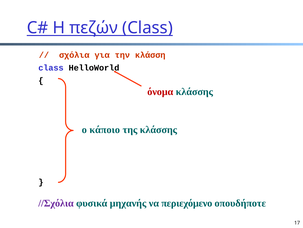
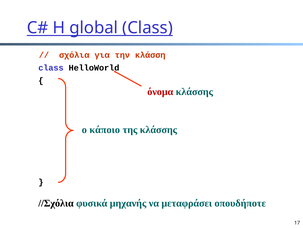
πεζών: πεζών -> global
//Σχόλια colour: purple -> black
περιεχόμενο: περιεχόμενο -> μεταφράσει
